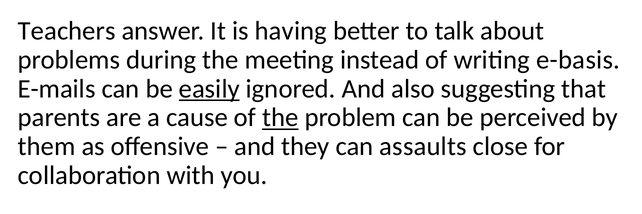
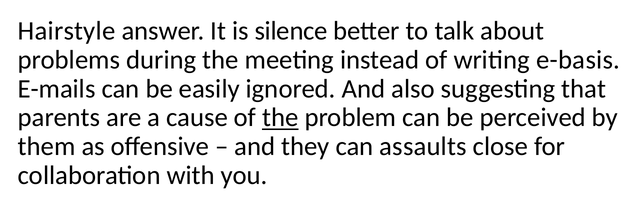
Teachers: Teachers -> Hairstyle
having: having -> silence
easily underline: present -> none
